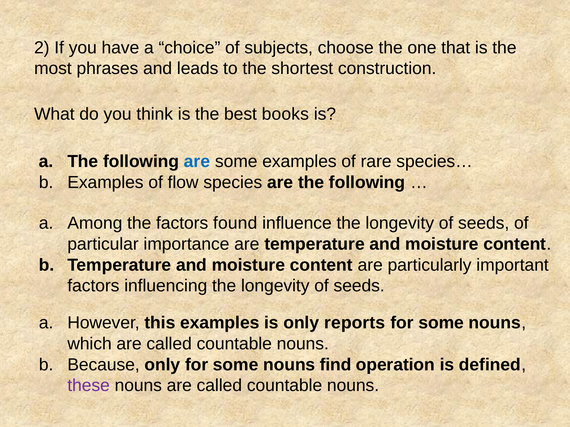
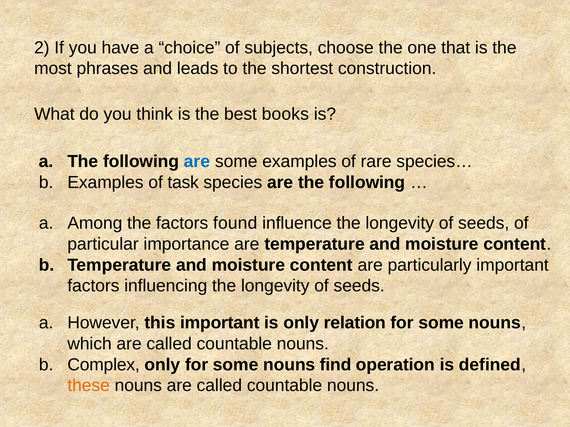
flow: flow -> task
this examples: examples -> important
reports: reports -> relation
Because: Because -> Complex
these colour: purple -> orange
